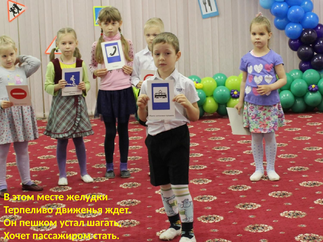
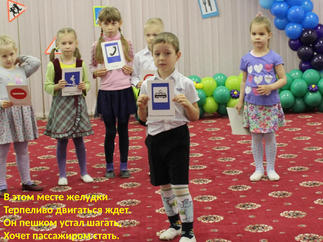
движенья: движенья -> двигаться
